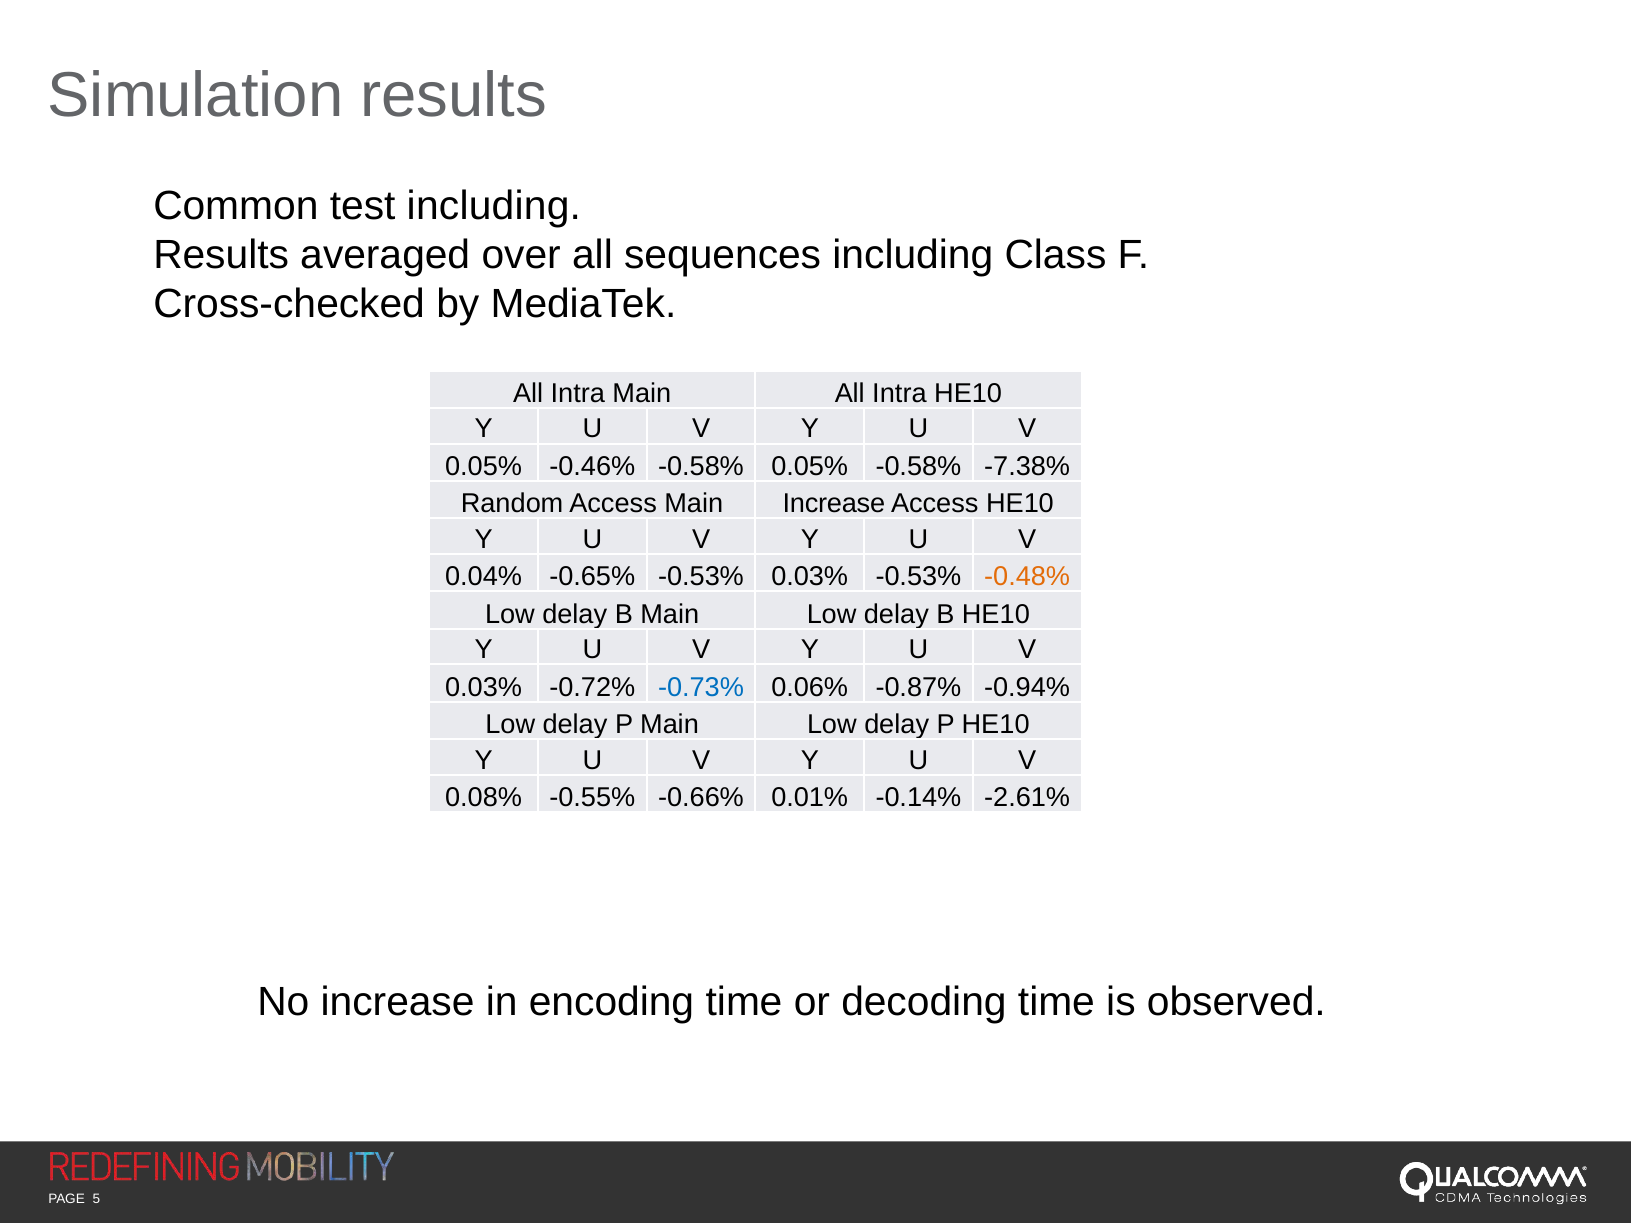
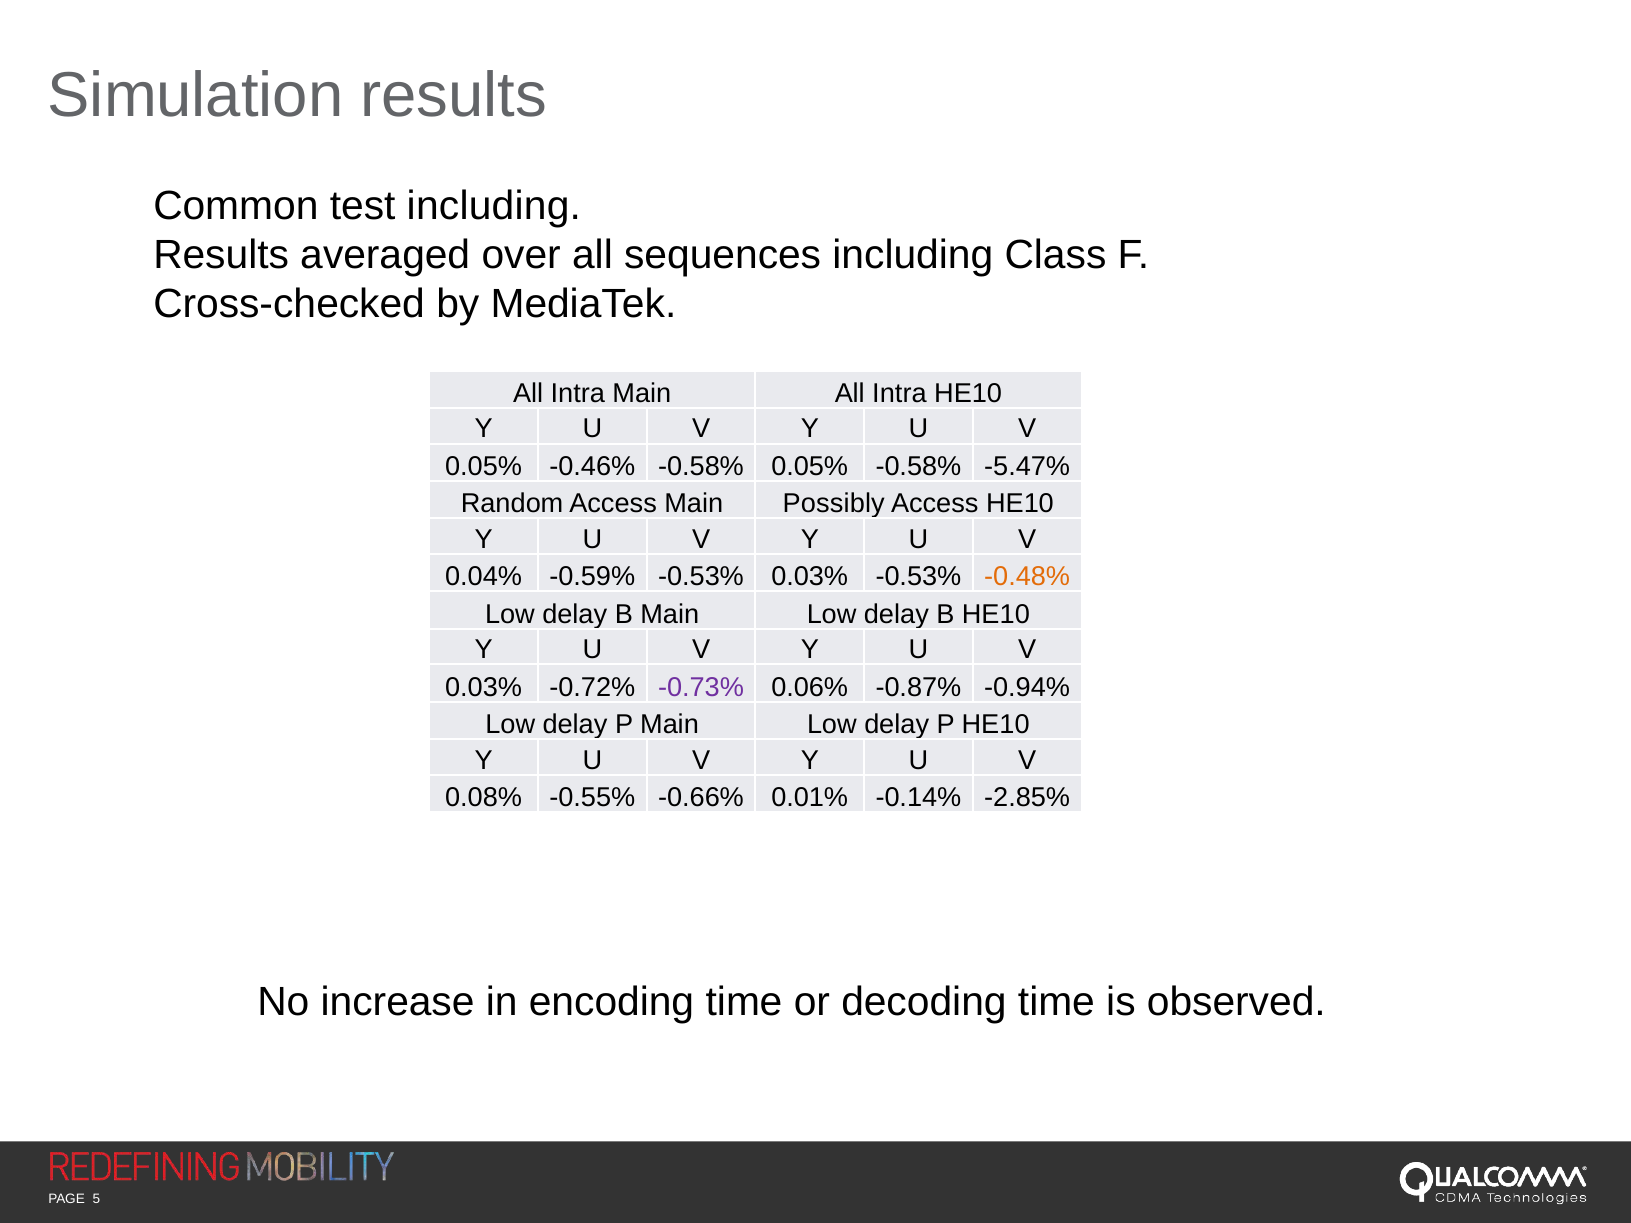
-7.38%: -7.38% -> -5.47%
Main Increase: Increase -> Possibly
-0.65%: -0.65% -> -0.59%
-0.73% colour: blue -> purple
-2.61%: -2.61% -> -2.85%
